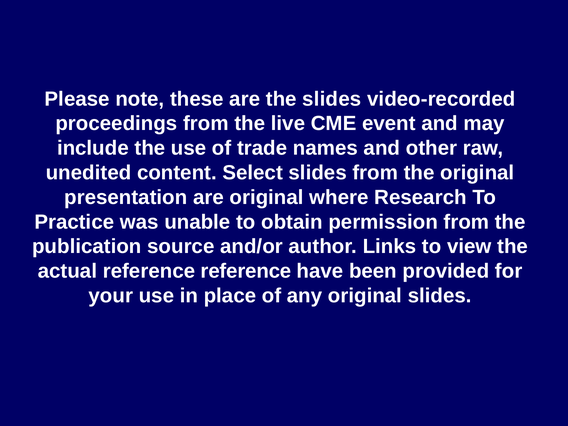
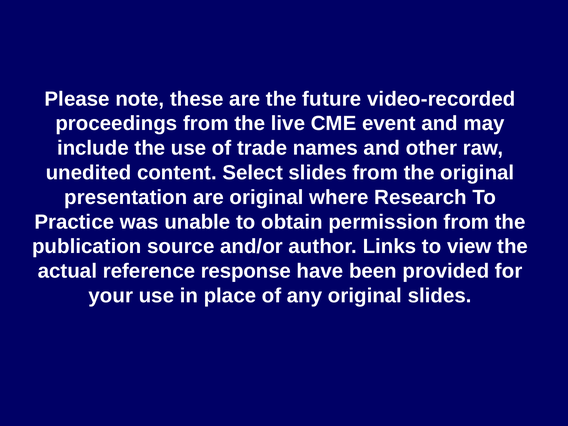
the slides: slides -> future
reference reference: reference -> response
